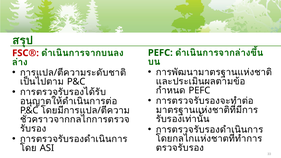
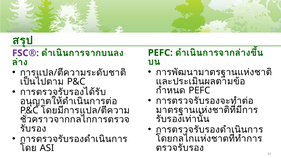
FSC® colour: red -> purple
